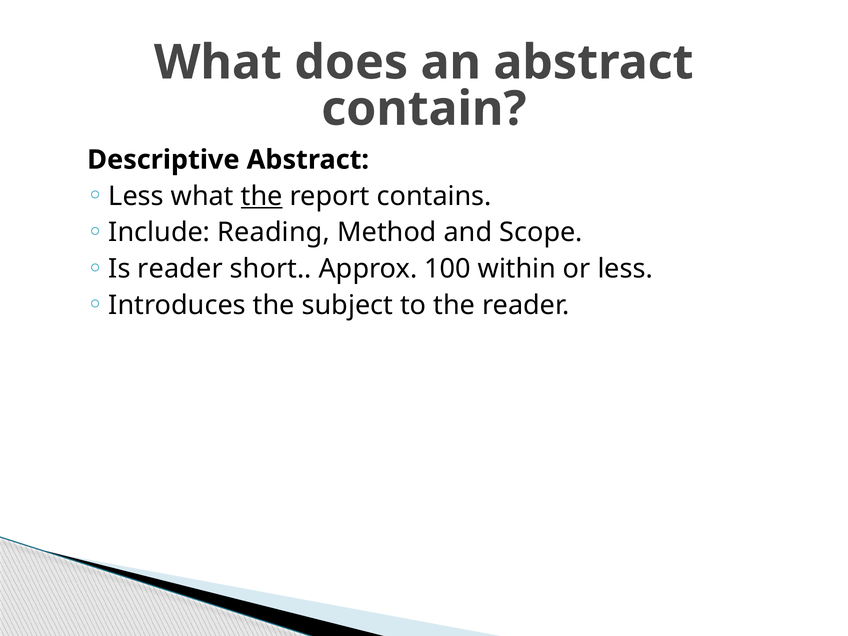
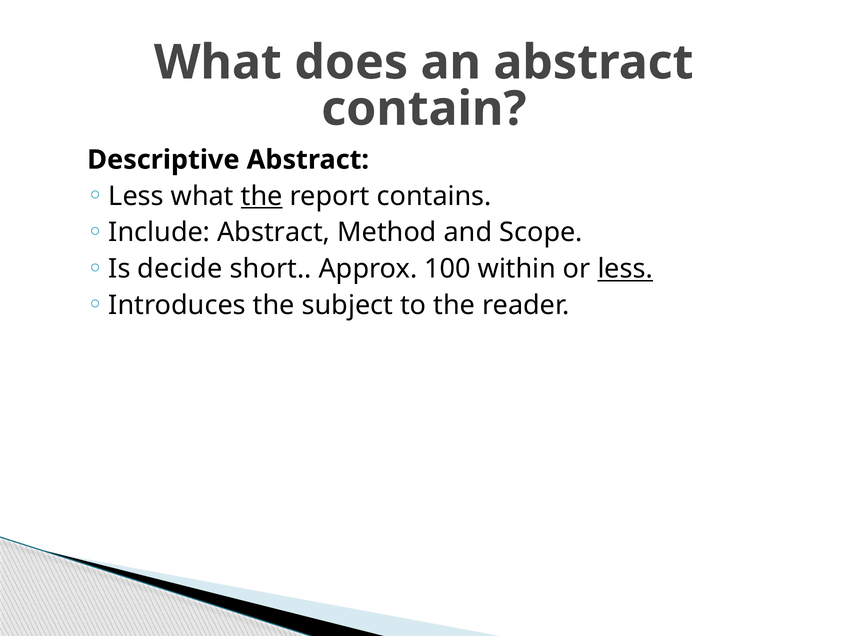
Include Reading: Reading -> Abstract
Is reader: reader -> decide
less at (625, 269) underline: none -> present
